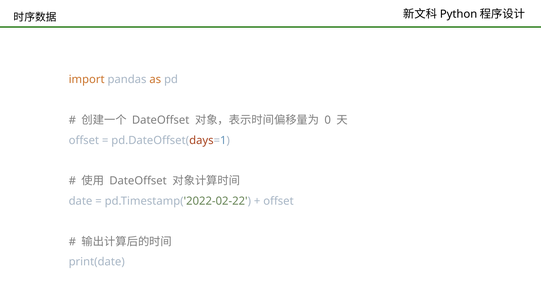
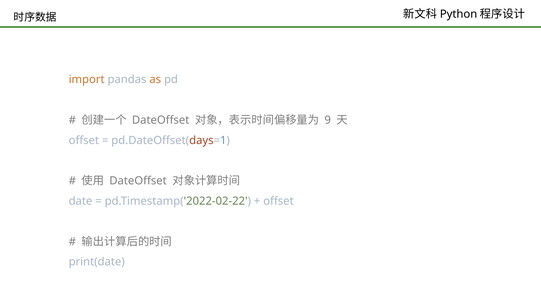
0: 0 -> 9
